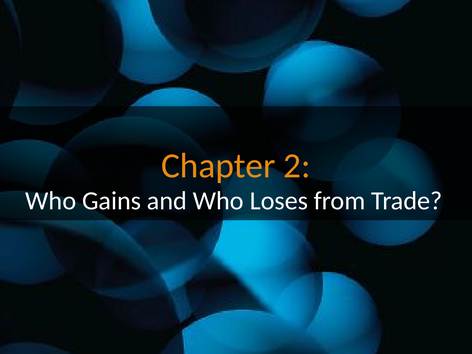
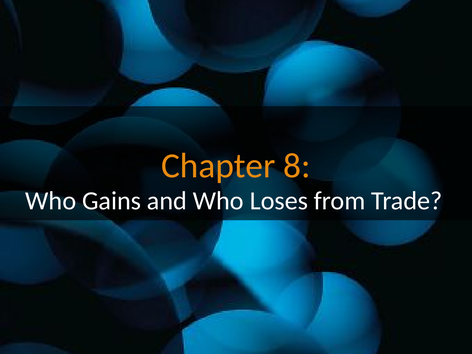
2: 2 -> 8
